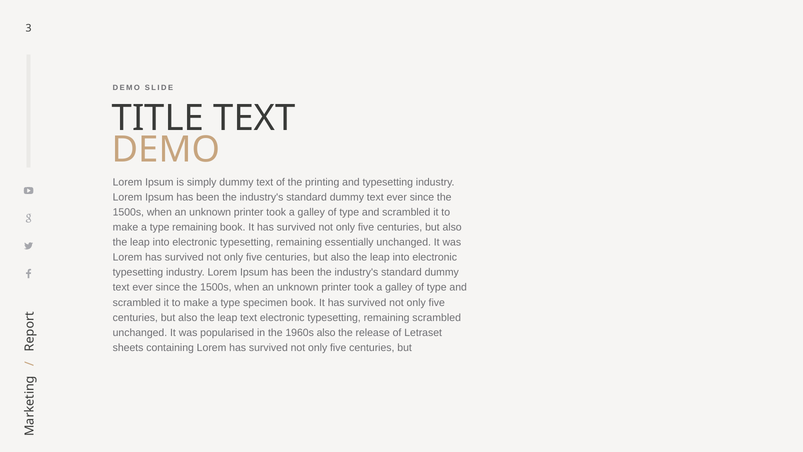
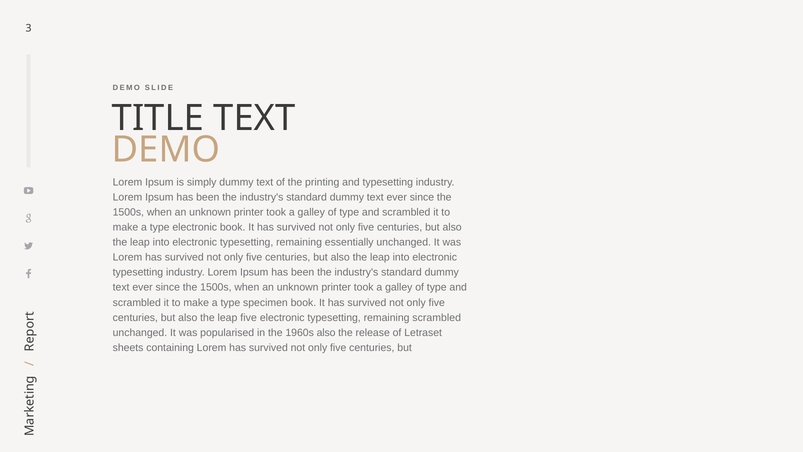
type remaining: remaining -> electronic
leap text: text -> five
